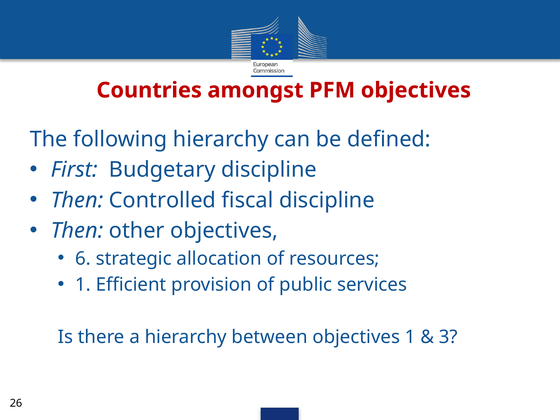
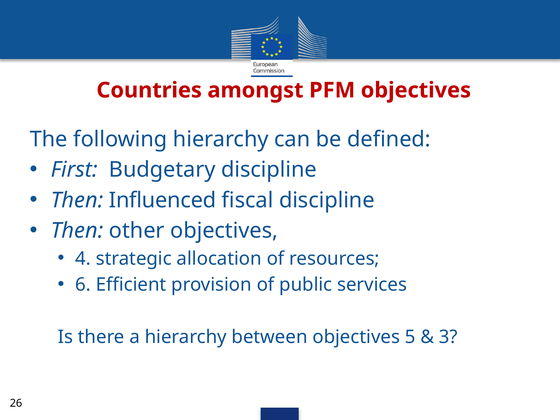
Controlled: Controlled -> Influenced
6: 6 -> 4
1 at (83, 285): 1 -> 6
objectives 1: 1 -> 5
